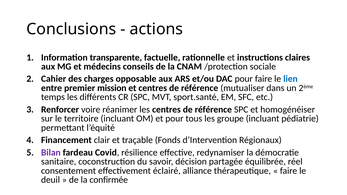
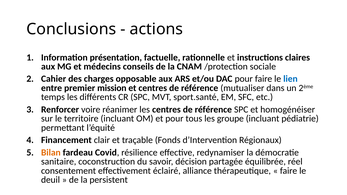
transparente: transparente -> présentation
Bilan colour: purple -> orange
confirmée: confirmée -> persistent
